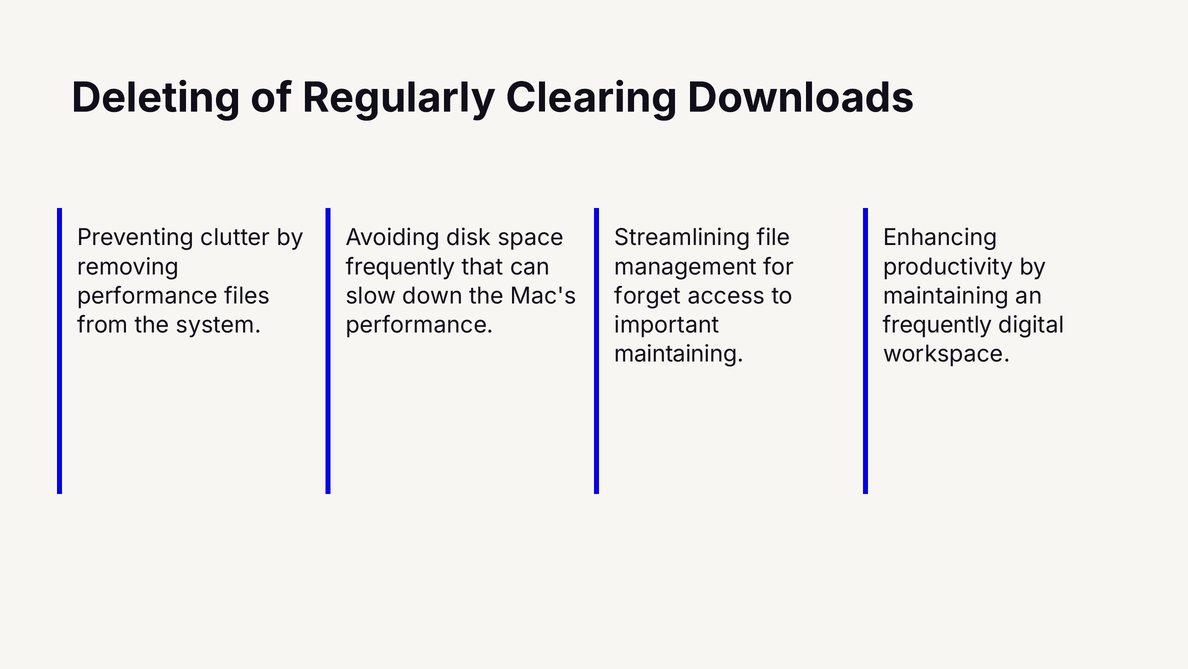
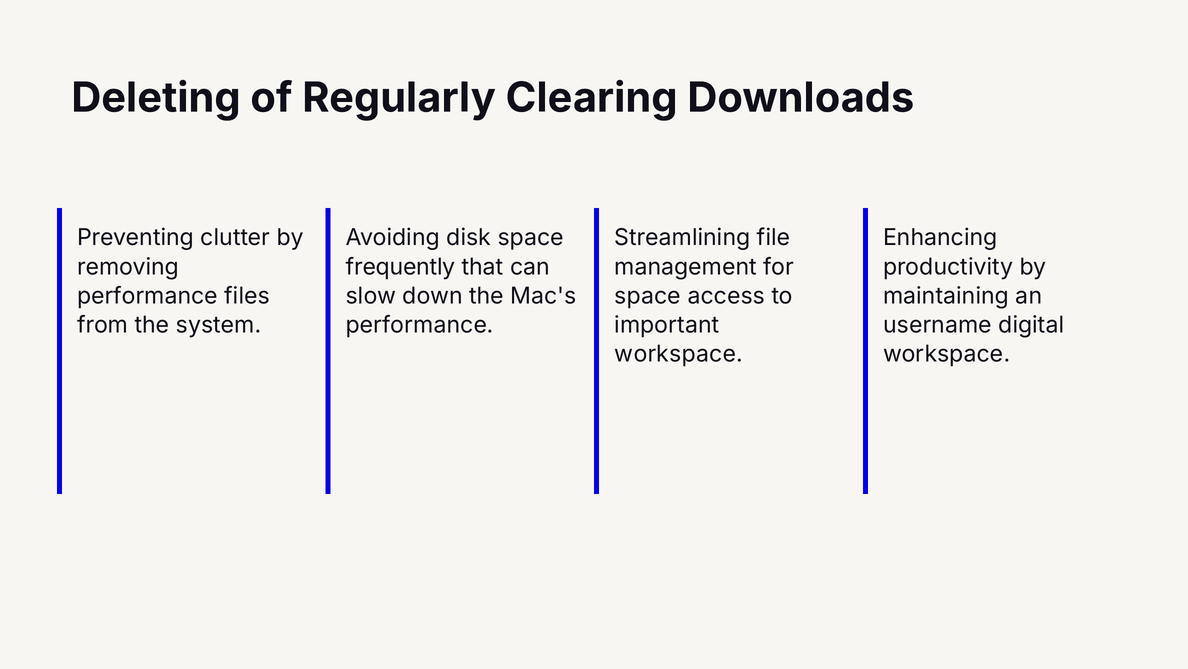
forget at (648, 296): forget -> space
frequently at (938, 325): frequently -> username
maintaining at (679, 354): maintaining -> workspace
